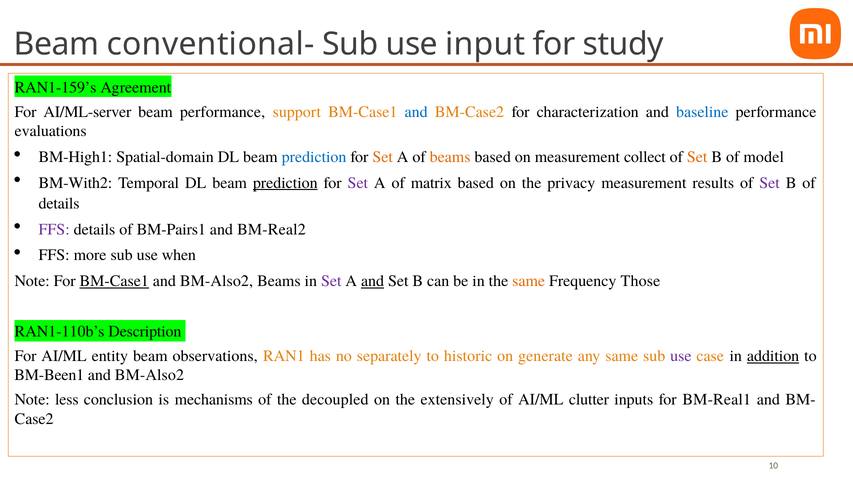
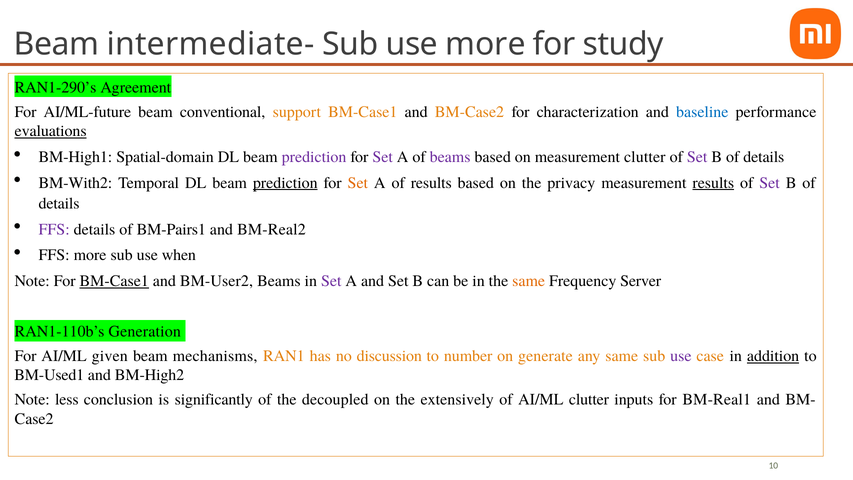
conventional-: conventional- -> intermediate-
use input: input -> more
RAN1-159’s: RAN1-159’s -> RAN1-290’s
AI/ML-server: AI/ML-server -> AI/ML-future
beam performance: performance -> conventional
and at (416, 112) colour: blue -> black
evaluations underline: none -> present
prediction at (314, 157) colour: blue -> purple
Set at (383, 157) colour: orange -> purple
beams at (450, 157) colour: orange -> purple
measurement collect: collect -> clutter
Set at (697, 157) colour: orange -> purple
model at (764, 157): model -> details
Set at (358, 183) colour: purple -> orange
of matrix: matrix -> results
results at (713, 183) underline: none -> present
BM-Also2 at (216, 281): BM-Also2 -> BM-User2
and at (373, 281) underline: present -> none
Those: Those -> Server
Description: Description -> Generation
entity: entity -> given
observations: observations -> mechanisms
separately: separately -> discussion
historic: historic -> number
BM-Been1: BM-Been1 -> BM-Used1
BM-Also2 at (149, 375): BM-Also2 -> BM-High2
mechanisms: mechanisms -> significantly
